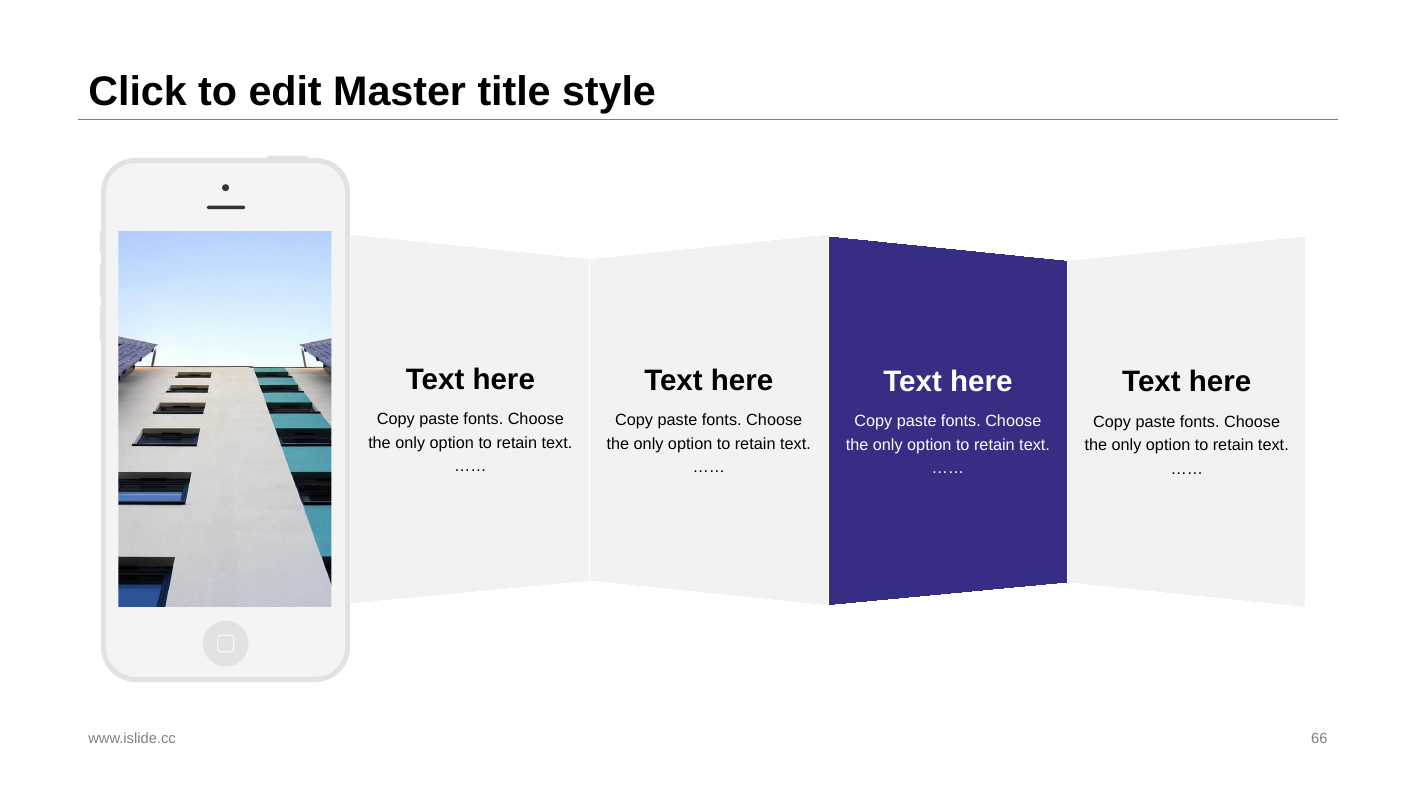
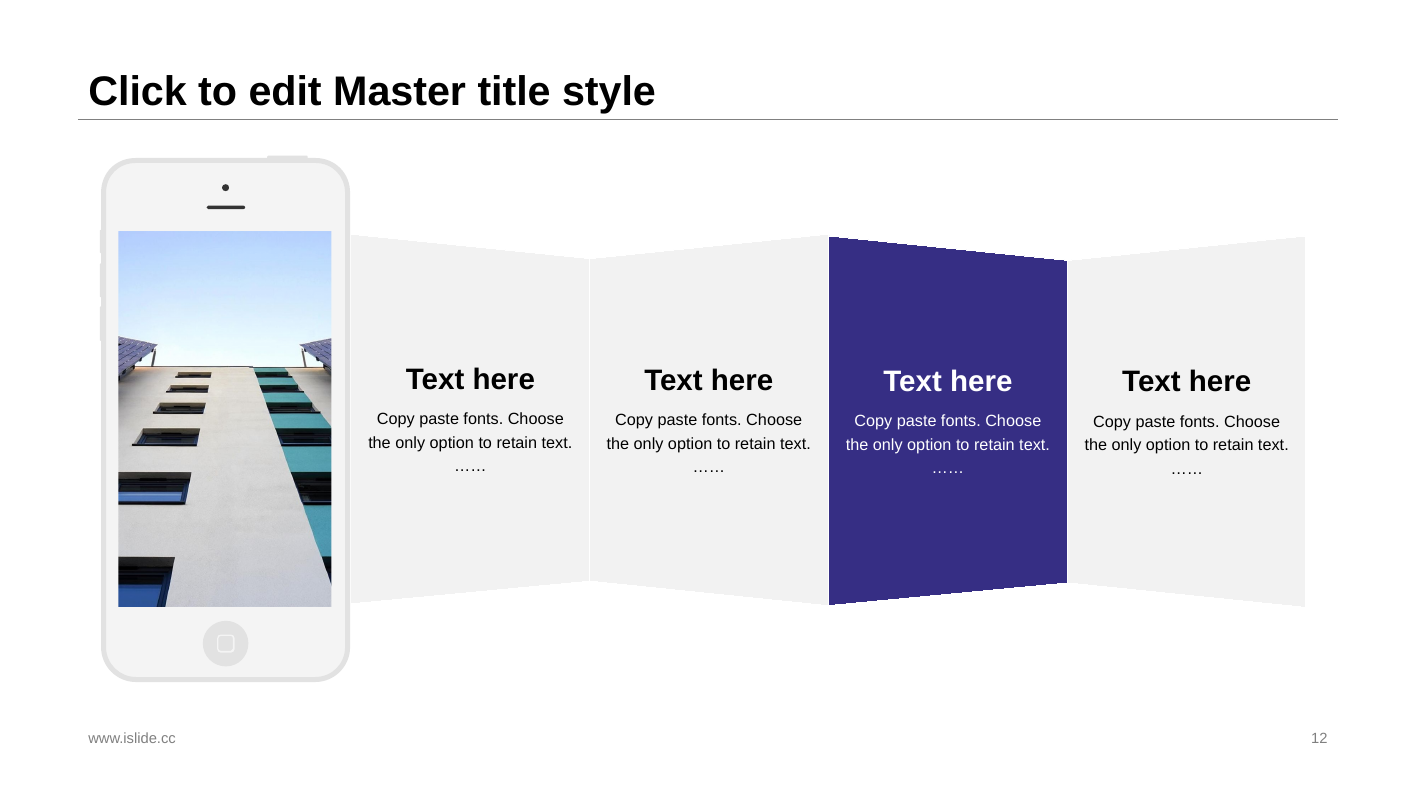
66: 66 -> 12
